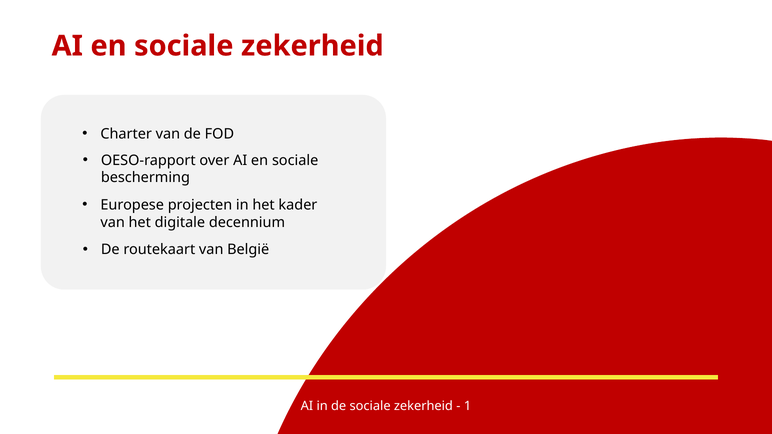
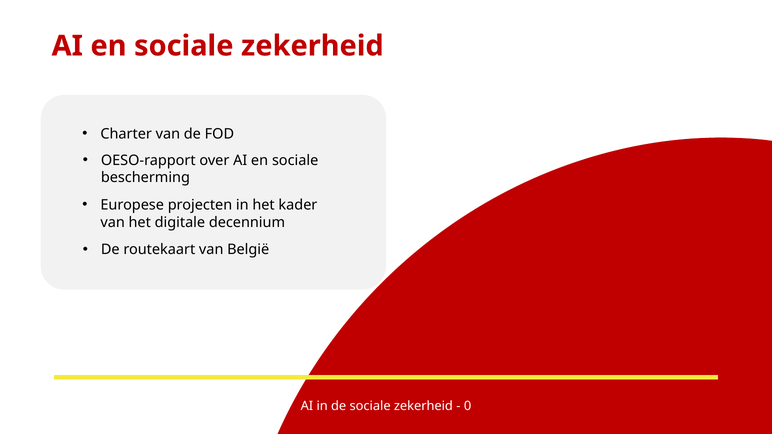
1: 1 -> 0
